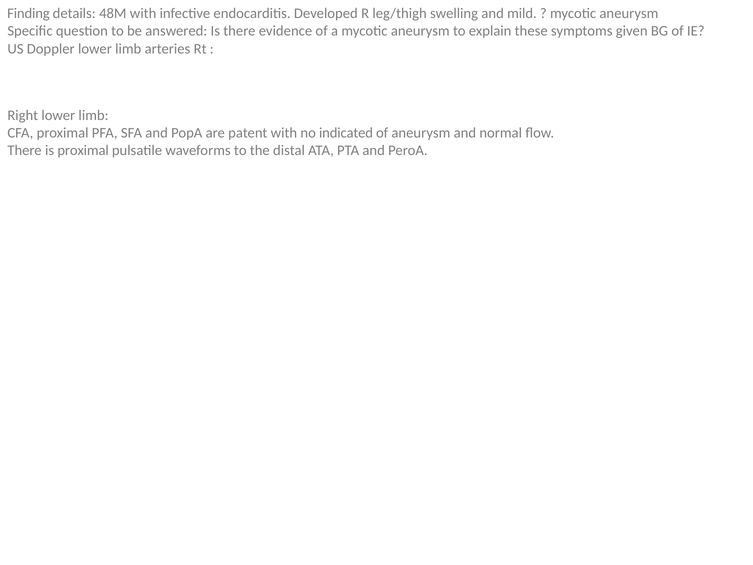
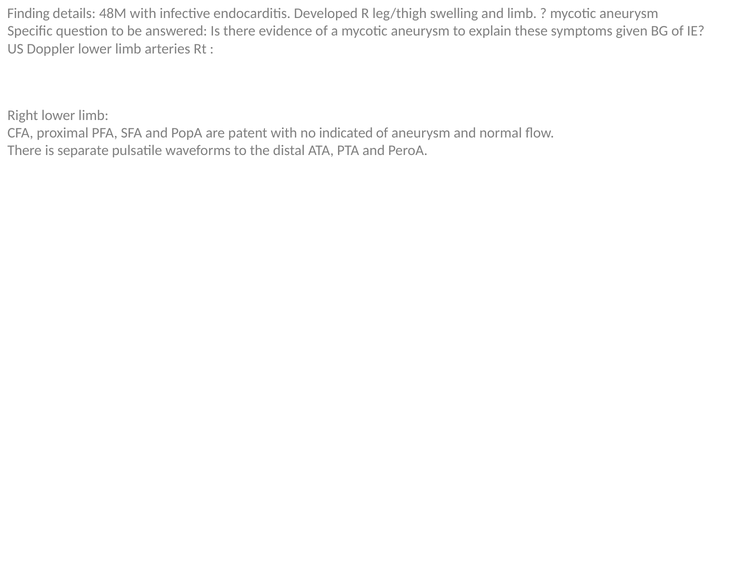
and mild: mild -> limb
is proximal: proximal -> separate
